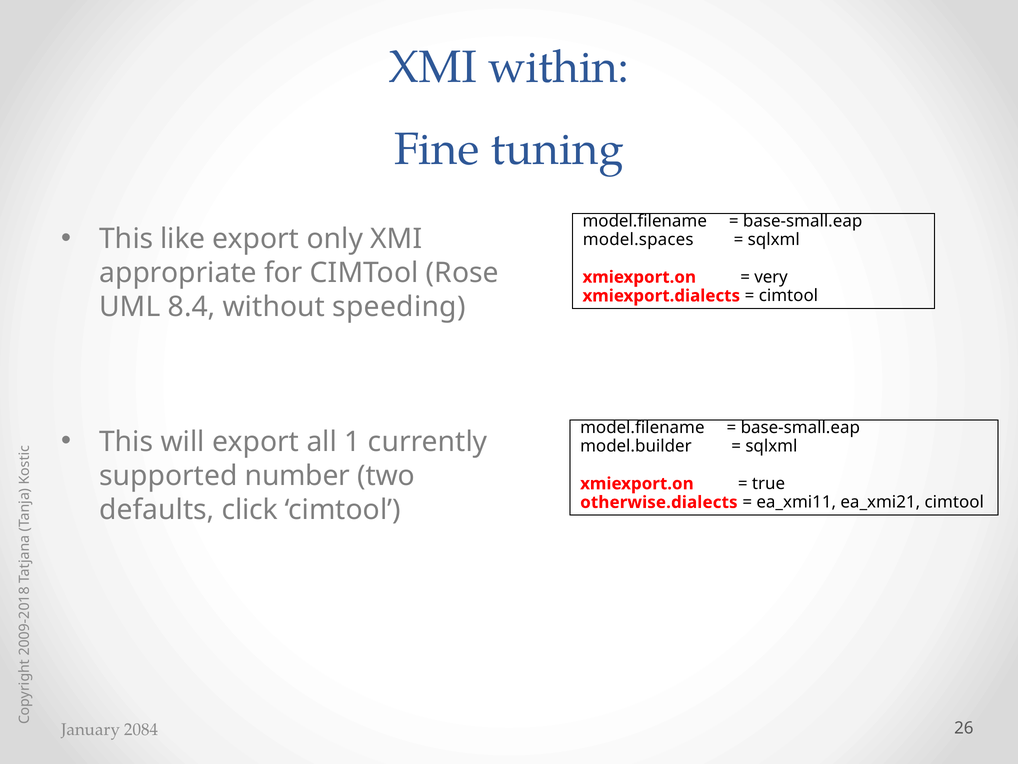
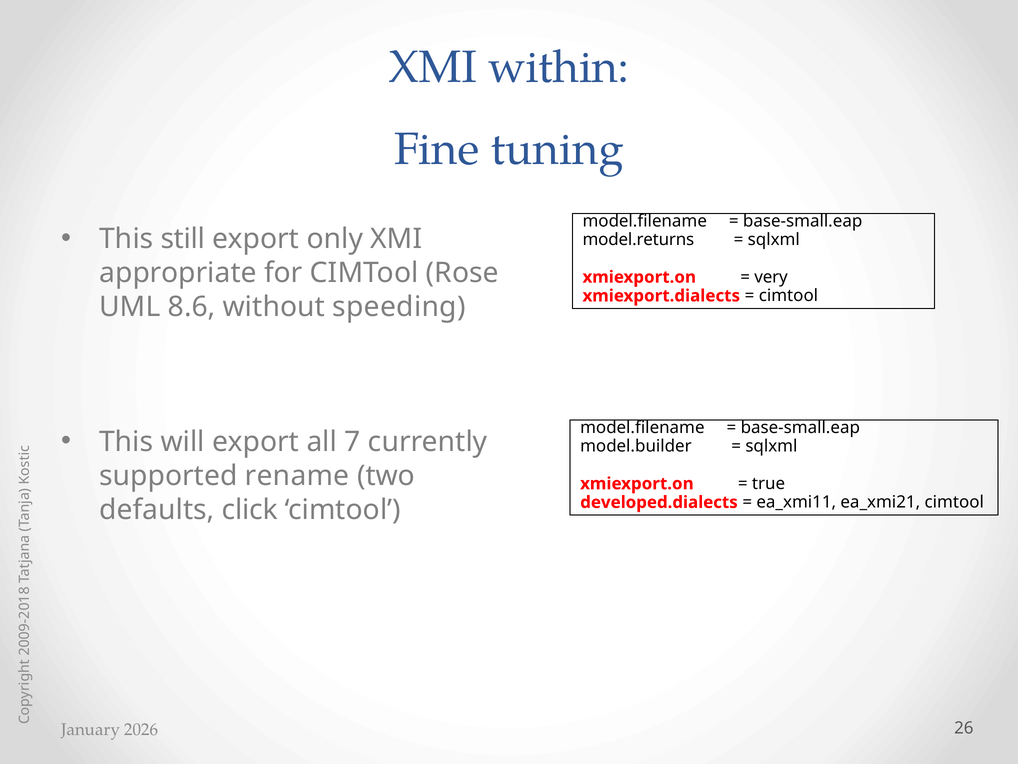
like: like -> still
model.spaces: model.spaces -> model.returns
8.4: 8.4 -> 8.6
all 1: 1 -> 7
number: number -> rename
otherwise.dialects: otherwise.dialects -> developed.dialects
2084: 2084 -> 2026
